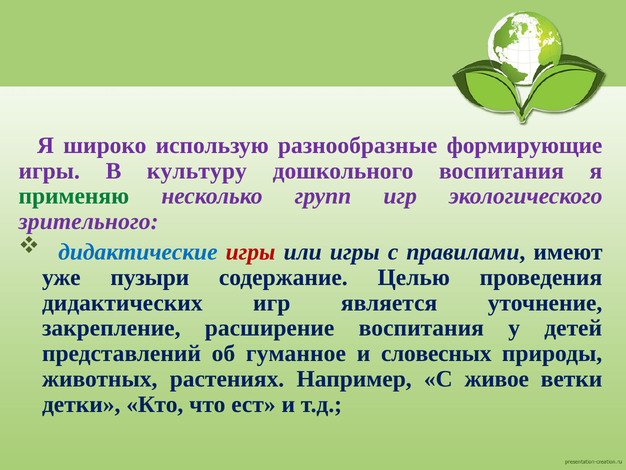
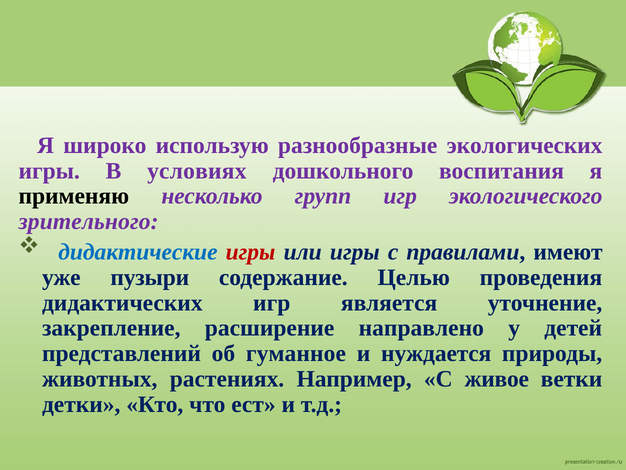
формирующие: формирующие -> экологических
культуру: культуру -> условиях
применяю colour: green -> black
расширение воспитания: воспитания -> направлено
словесных: словесных -> нуждается
